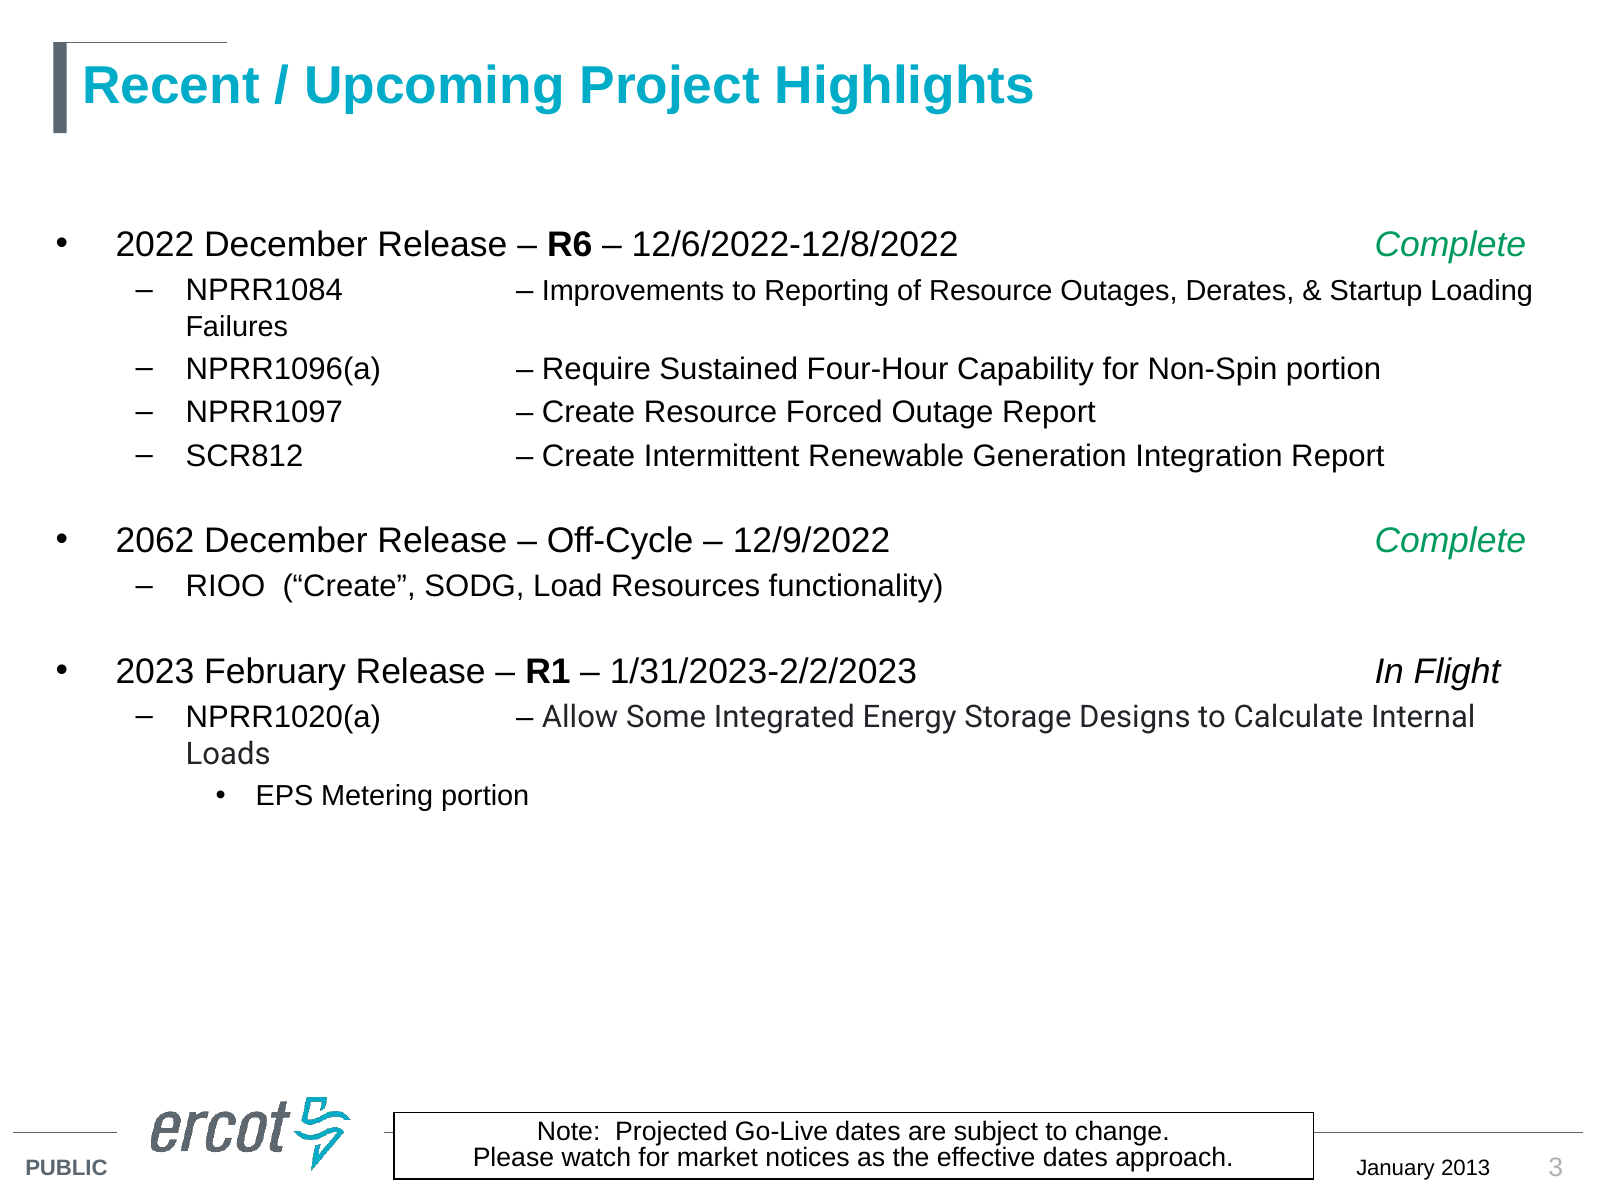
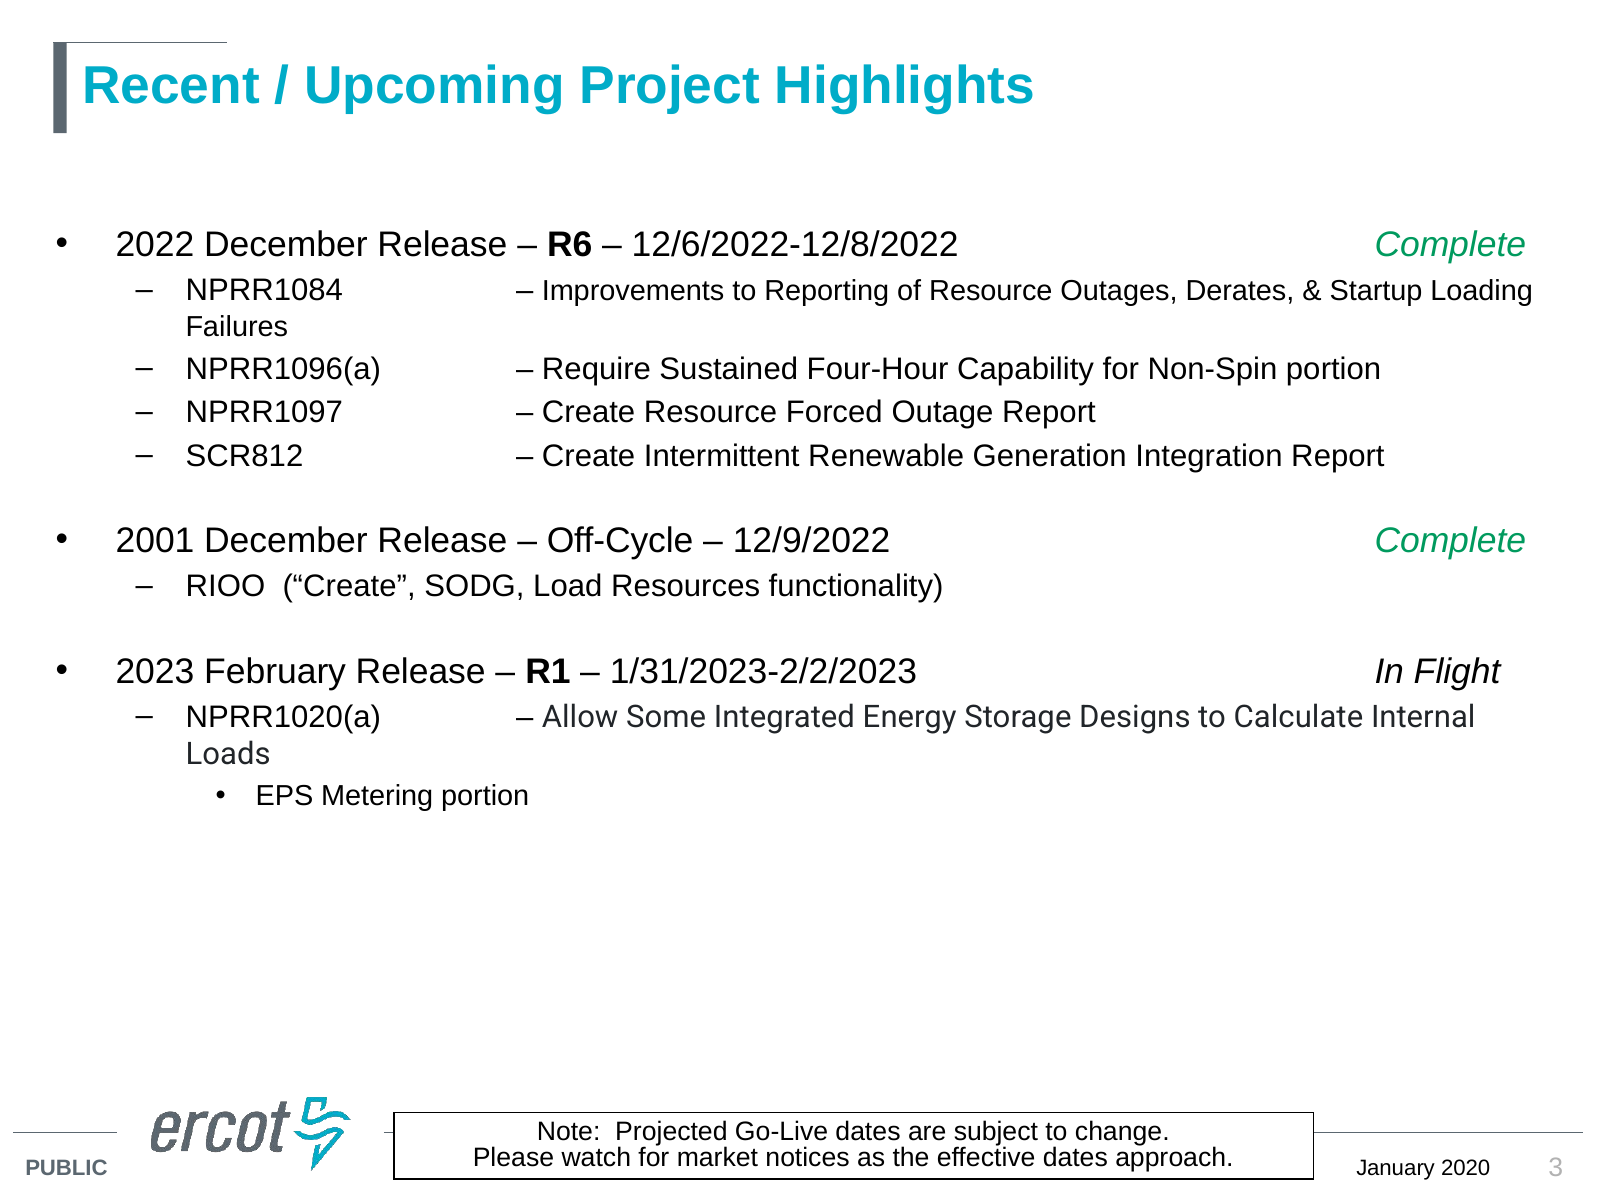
2062: 2062 -> 2001
2013: 2013 -> 2020
